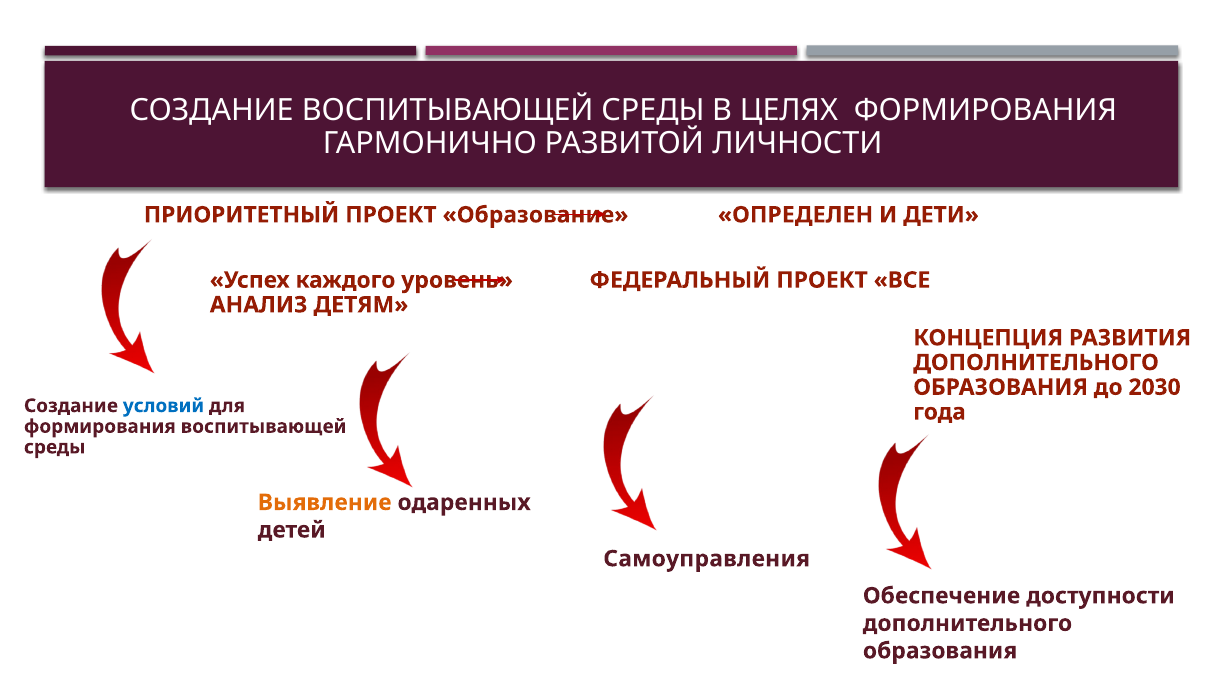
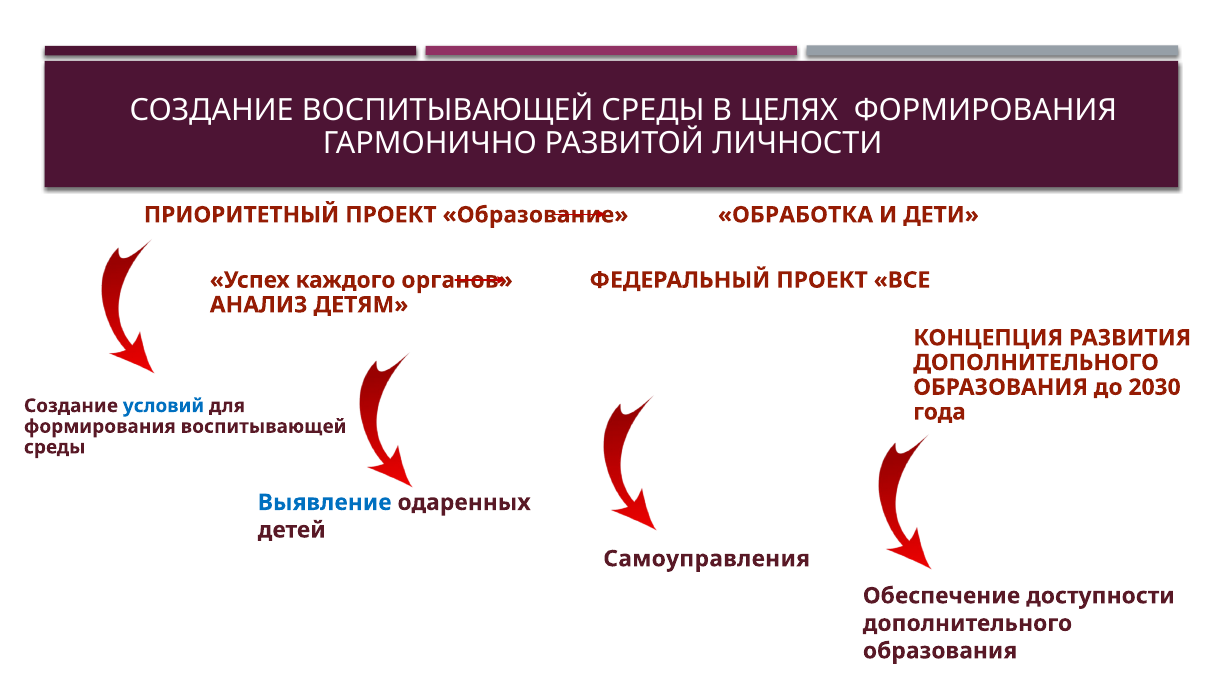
ОПРЕДЕЛЕН: ОПРЕДЕЛЕН -> ОБРАБОТКА
уровень: уровень -> органов
Выявление colour: orange -> blue
